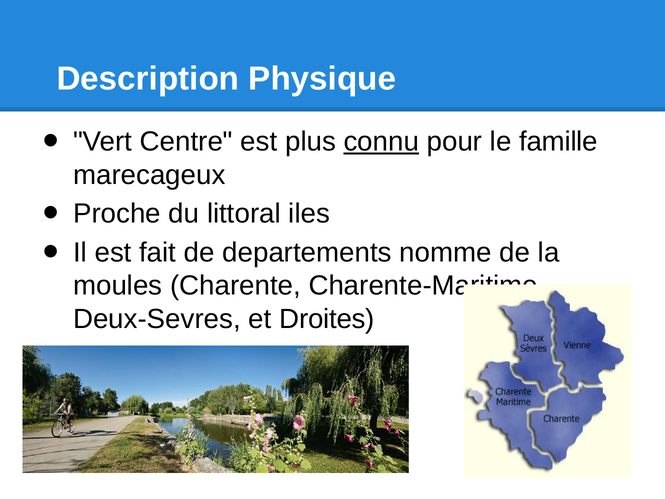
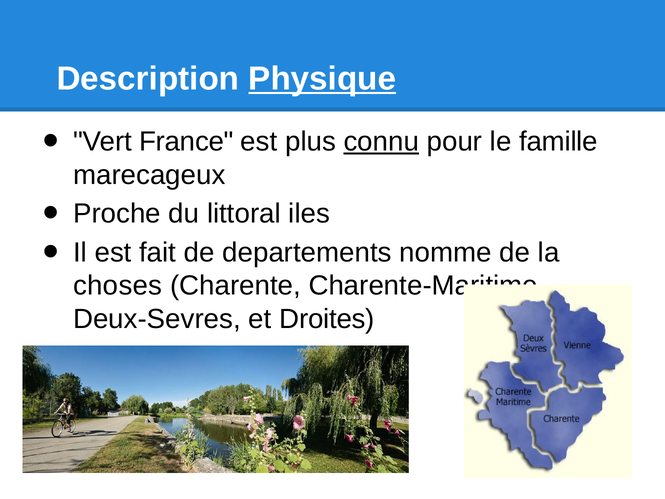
Physique underline: none -> present
Centre: Centre -> France
moules: moules -> choses
